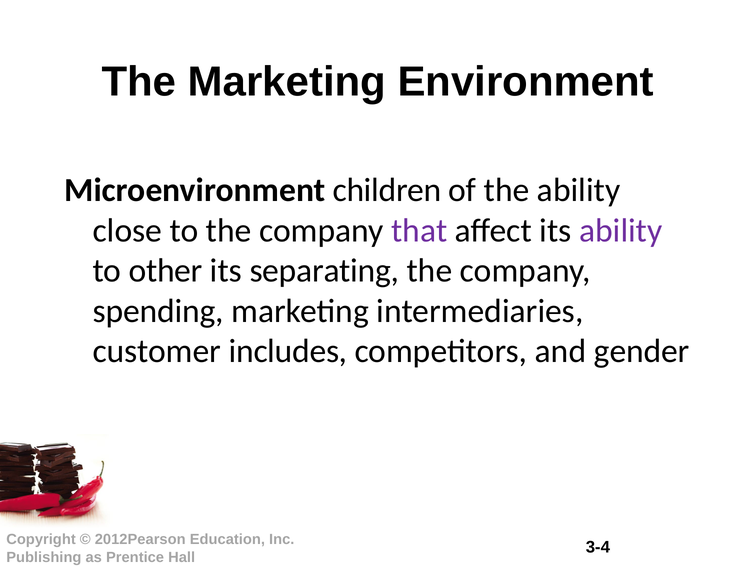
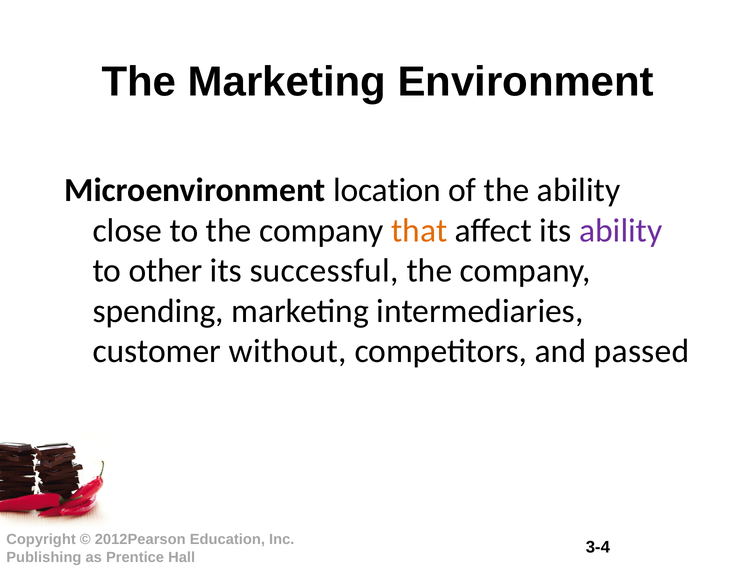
children: children -> location
that colour: purple -> orange
separating: separating -> successful
includes: includes -> without
gender: gender -> passed
